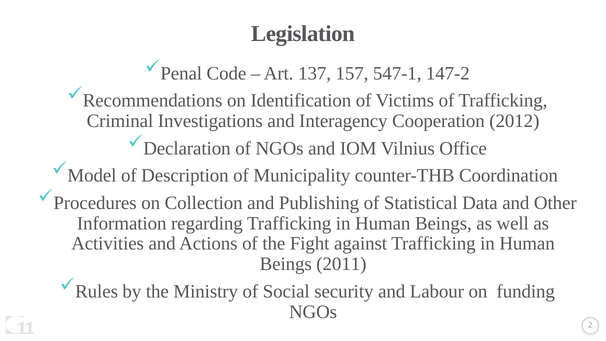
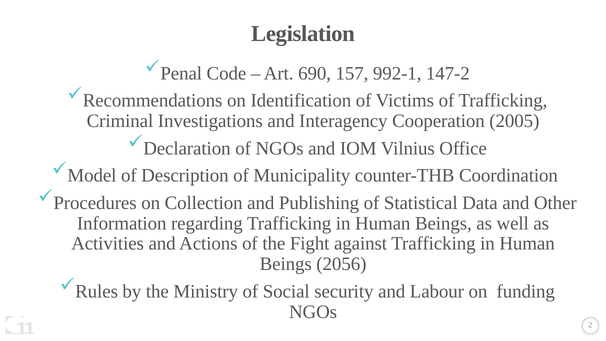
137: 137 -> 690
547-1: 547-1 -> 992-1
2012: 2012 -> 2005
2011: 2011 -> 2056
